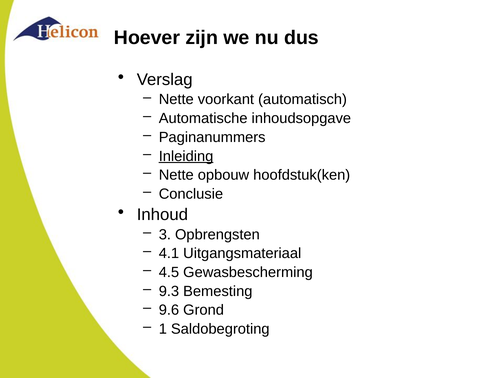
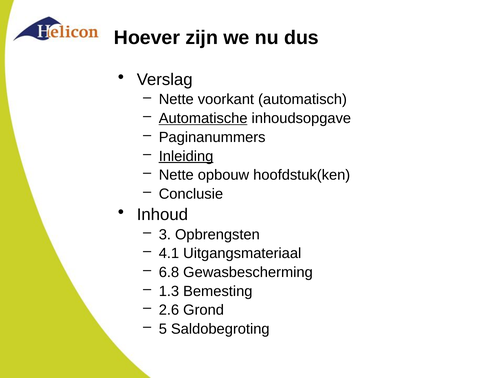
Automatische underline: none -> present
4.5: 4.5 -> 6.8
9.3: 9.3 -> 1.3
9.6: 9.6 -> 2.6
1: 1 -> 5
